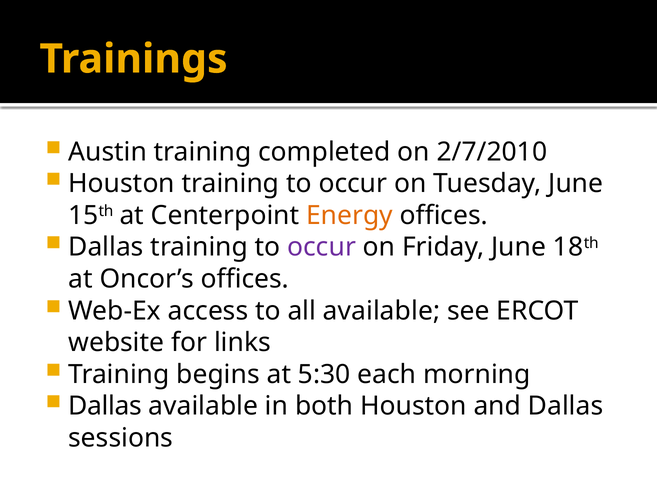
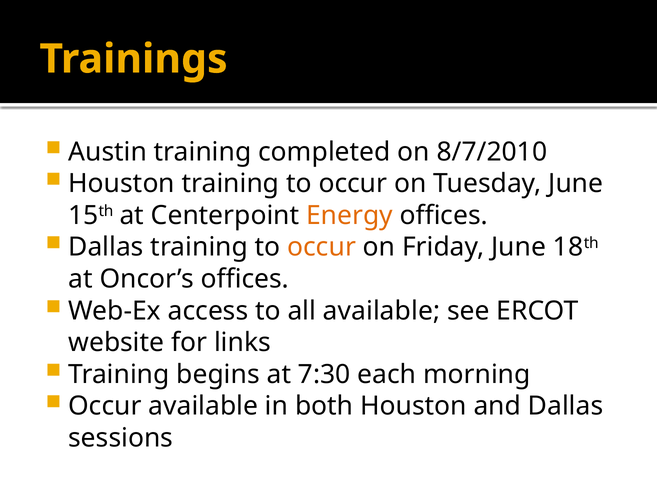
2/7/2010: 2/7/2010 -> 8/7/2010
occur at (322, 247) colour: purple -> orange
5:30: 5:30 -> 7:30
Dallas at (105, 406): Dallas -> Occur
